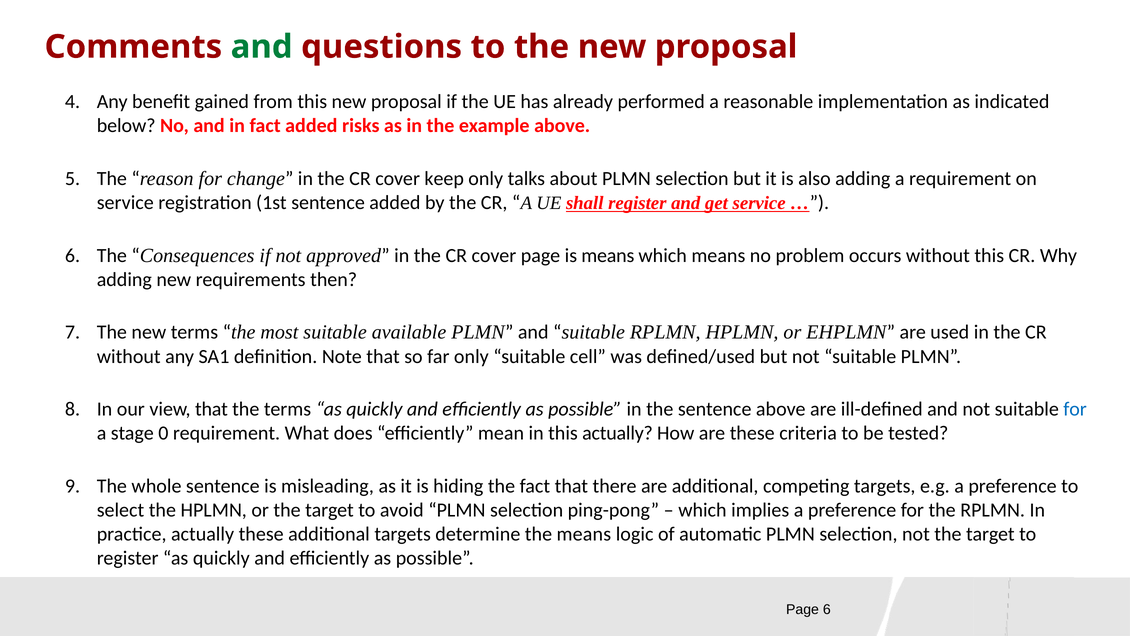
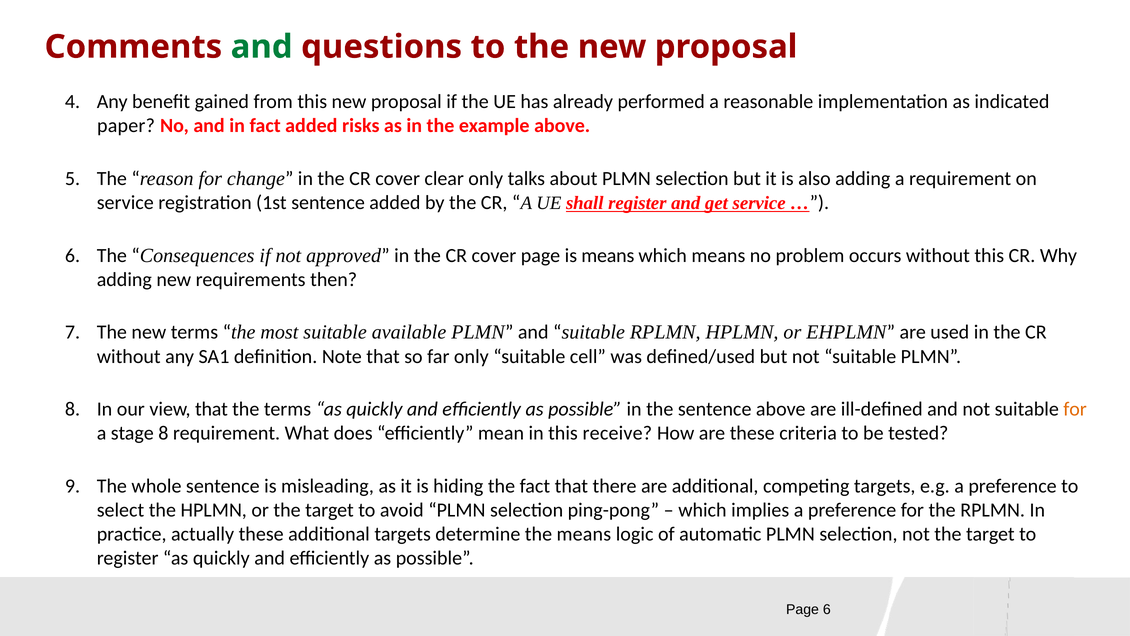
below: below -> paper
keep: keep -> clear
for at (1075, 409) colour: blue -> orange
stage 0: 0 -> 8
this actually: actually -> receive
